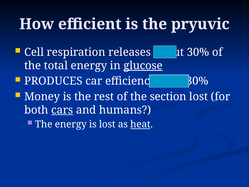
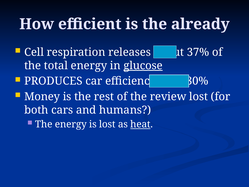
pryuvic: pryuvic -> already
30%: 30% -> 37%
section: section -> review
cars underline: present -> none
